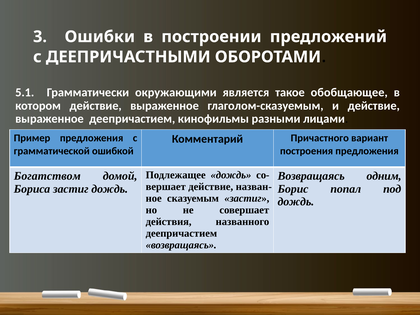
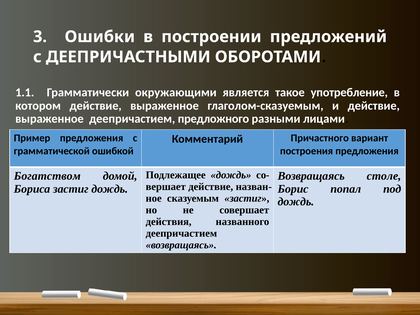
5.1: 5.1 -> 1.1
обобщающее: обобщающее -> употребление
кинофильмы: кинофильмы -> предложного
одним: одним -> столе
